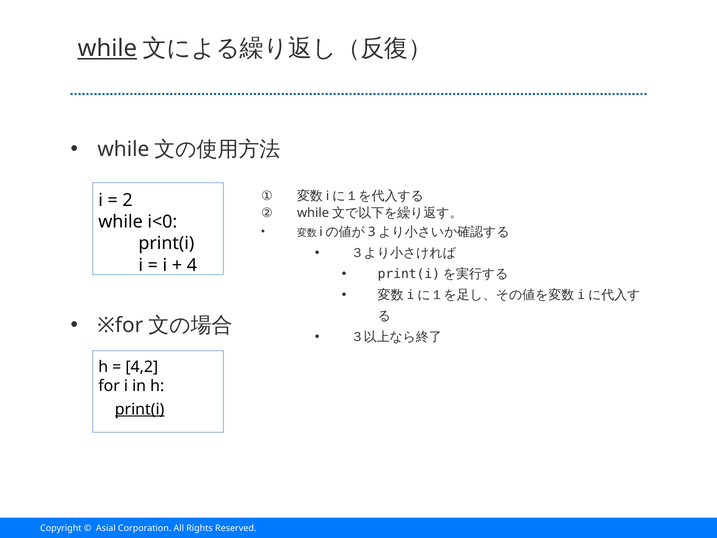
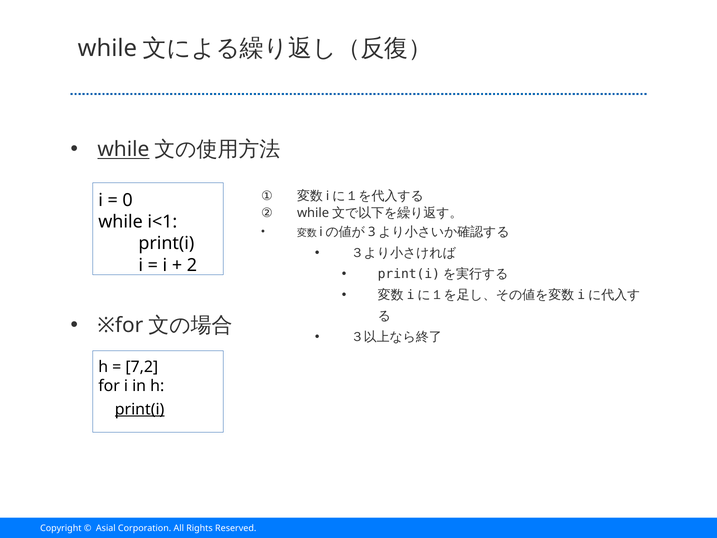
while at (107, 48) underline: present -> none
while at (123, 150) underline: none -> present
2: 2 -> 0
i<0: i<0 -> i<1
4: 4 -> 2
4,2: 4,2 -> 7,2
